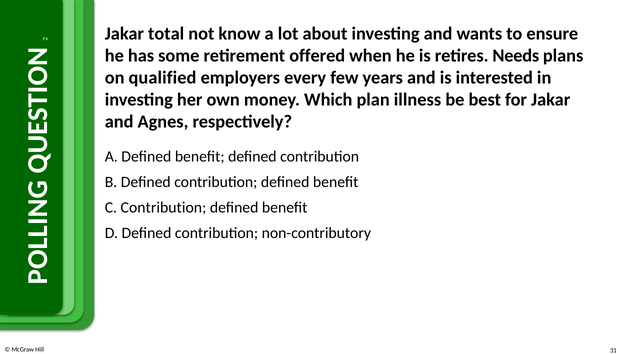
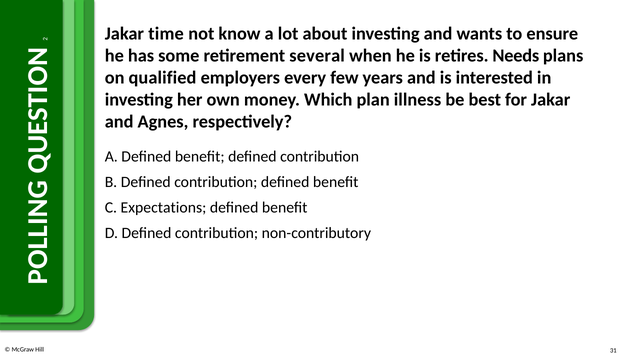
total: total -> time
offered: offered -> several
C Contribution: Contribution -> Expectations
